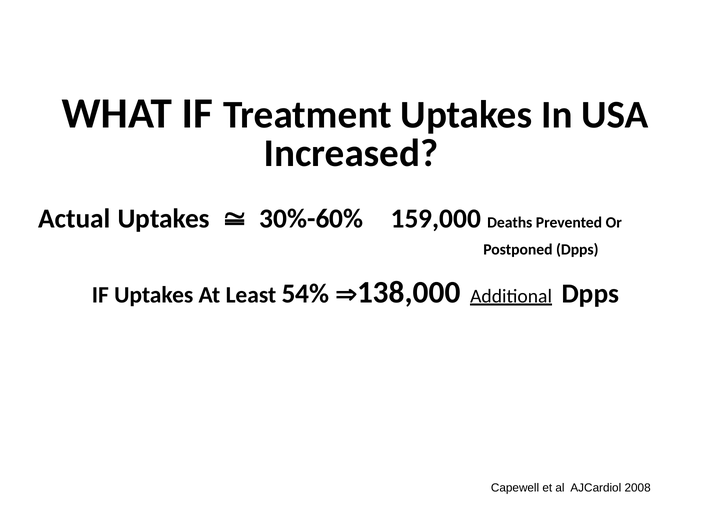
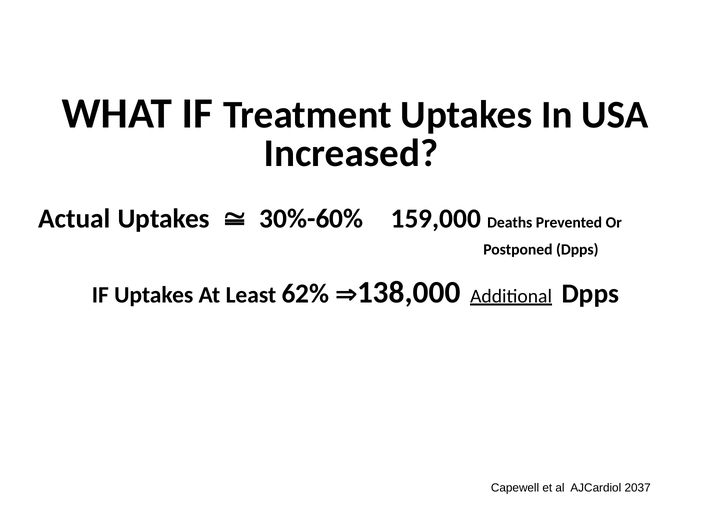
54%: 54% -> 62%
2008: 2008 -> 2037
